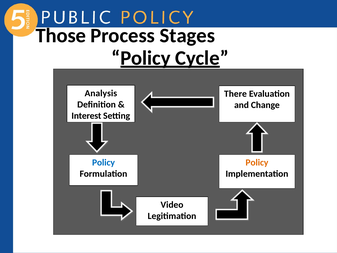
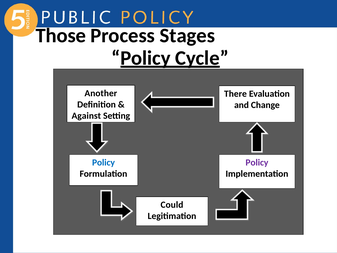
Analysis: Analysis -> Another
Interest: Interest -> Against
Policy at (257, 162) colour: orange -> purple
Video: Video -> Could
